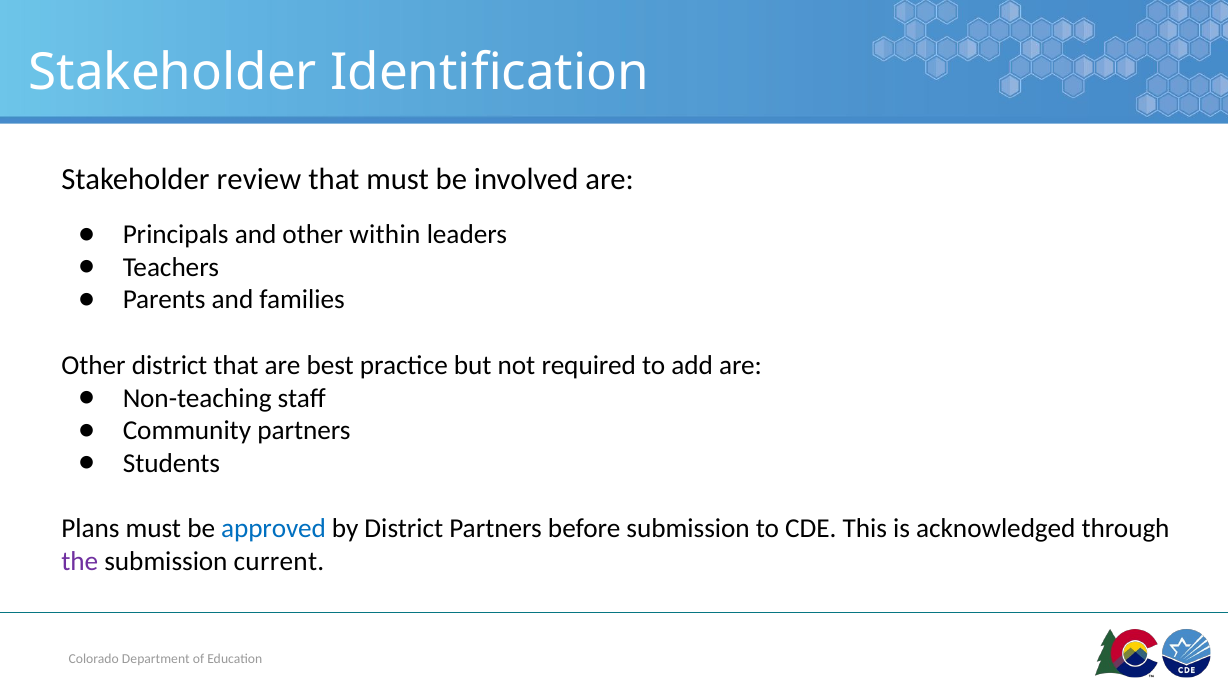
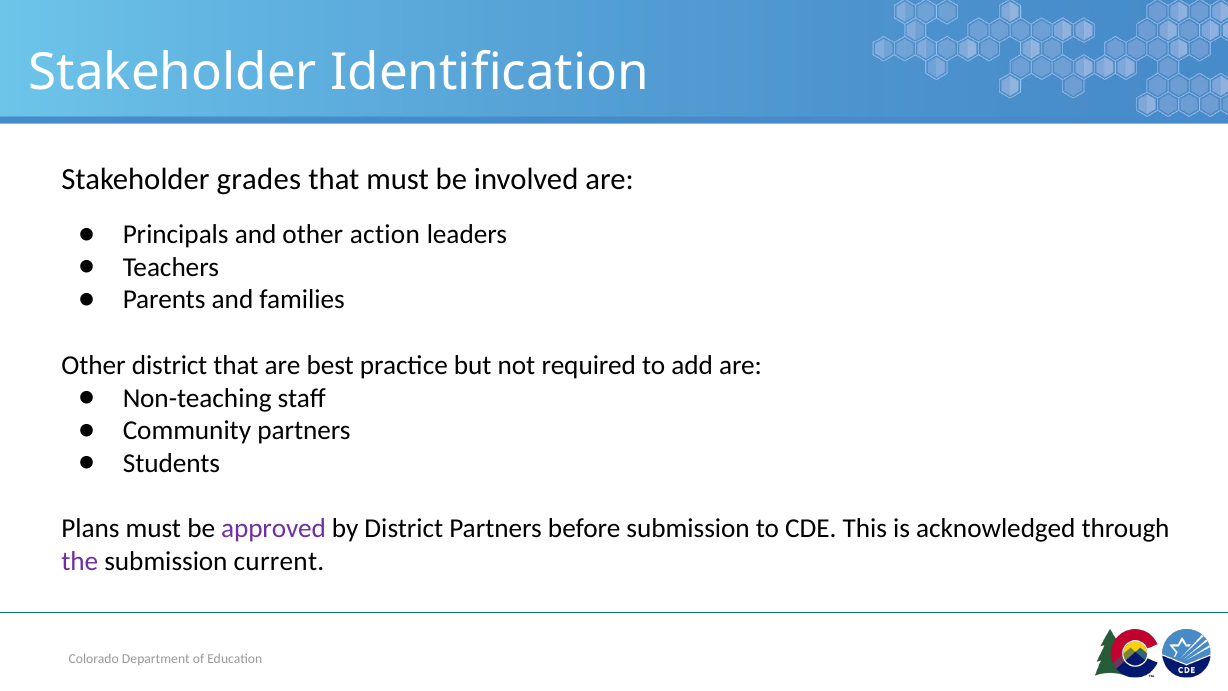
review: review -> grades
within: within -> action
approved colour: blue -> purple
